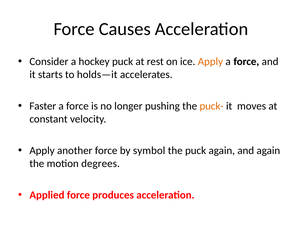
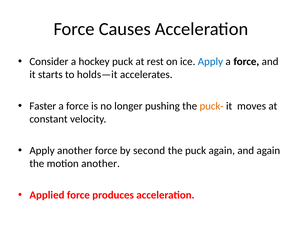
Apply at (210, 62) colour: orange -> blue
symbol: symbol -> second
motion degrees: degrees -> another
